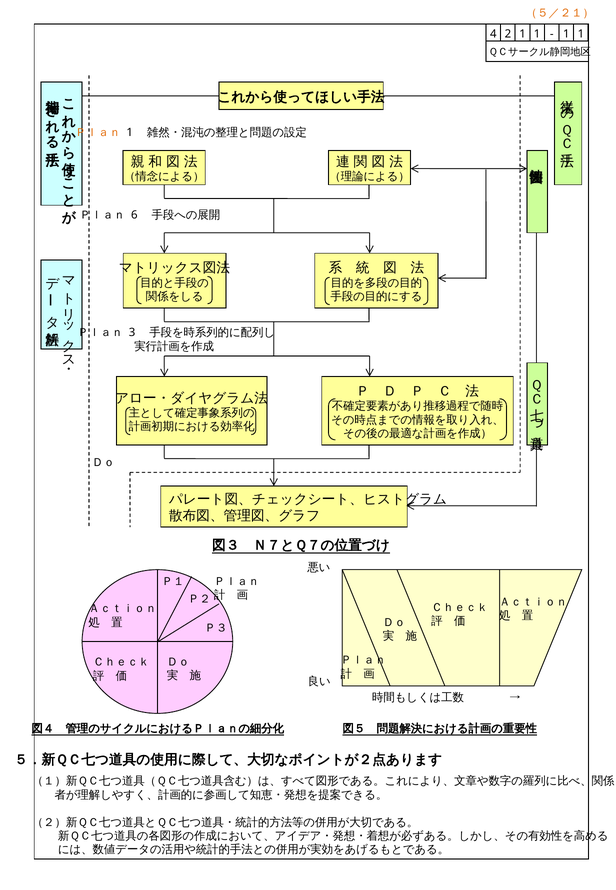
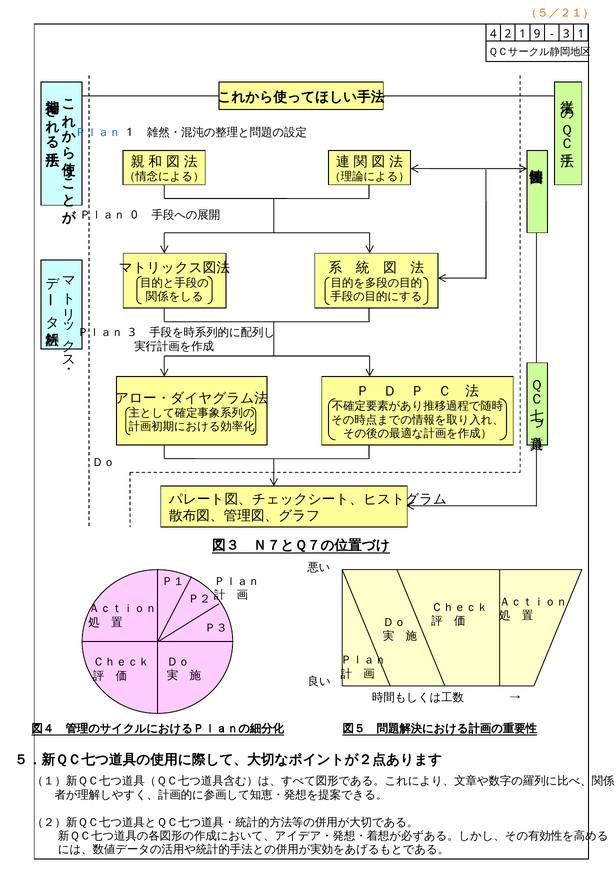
2 1 1: 1 -> 9
1 at (566, 34): 1 -> 3
Ｐｌａｎ at (98, 133) colour: orange -> blue
6: 6 -> 0
